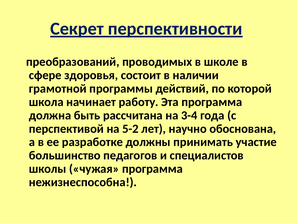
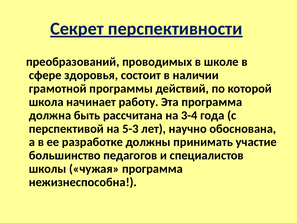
5-2: 5-2 -> 5-3
